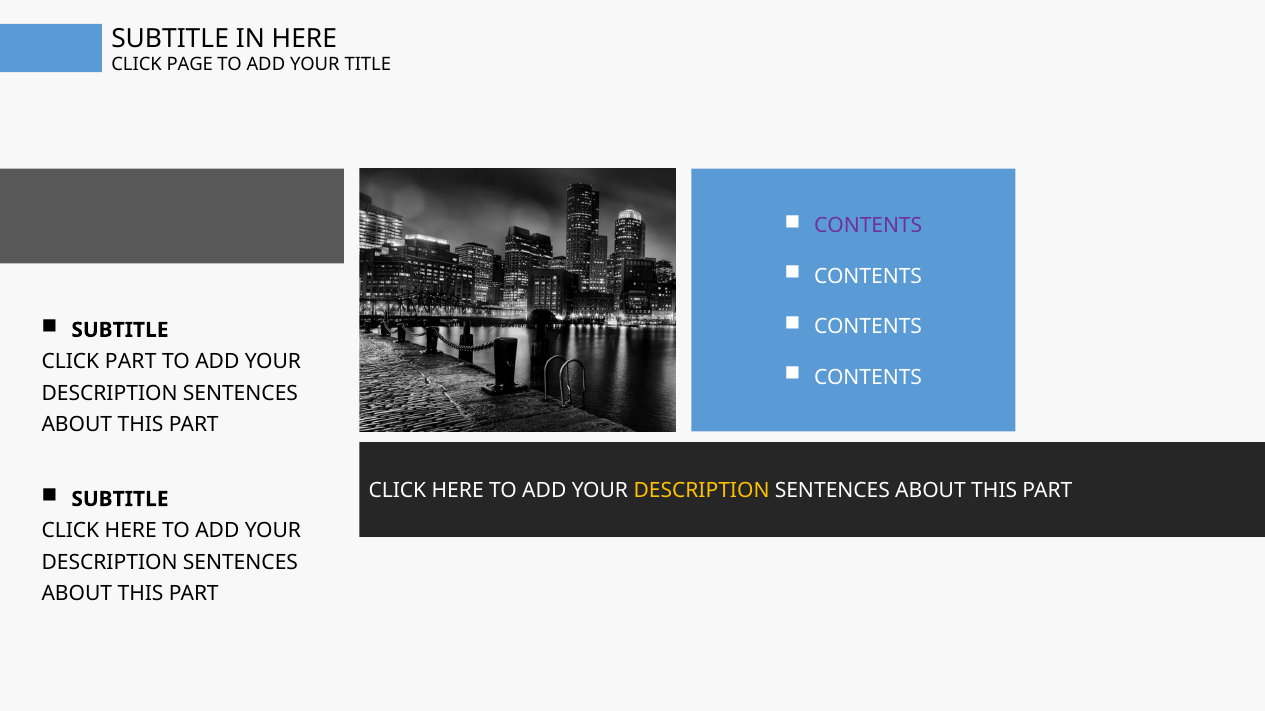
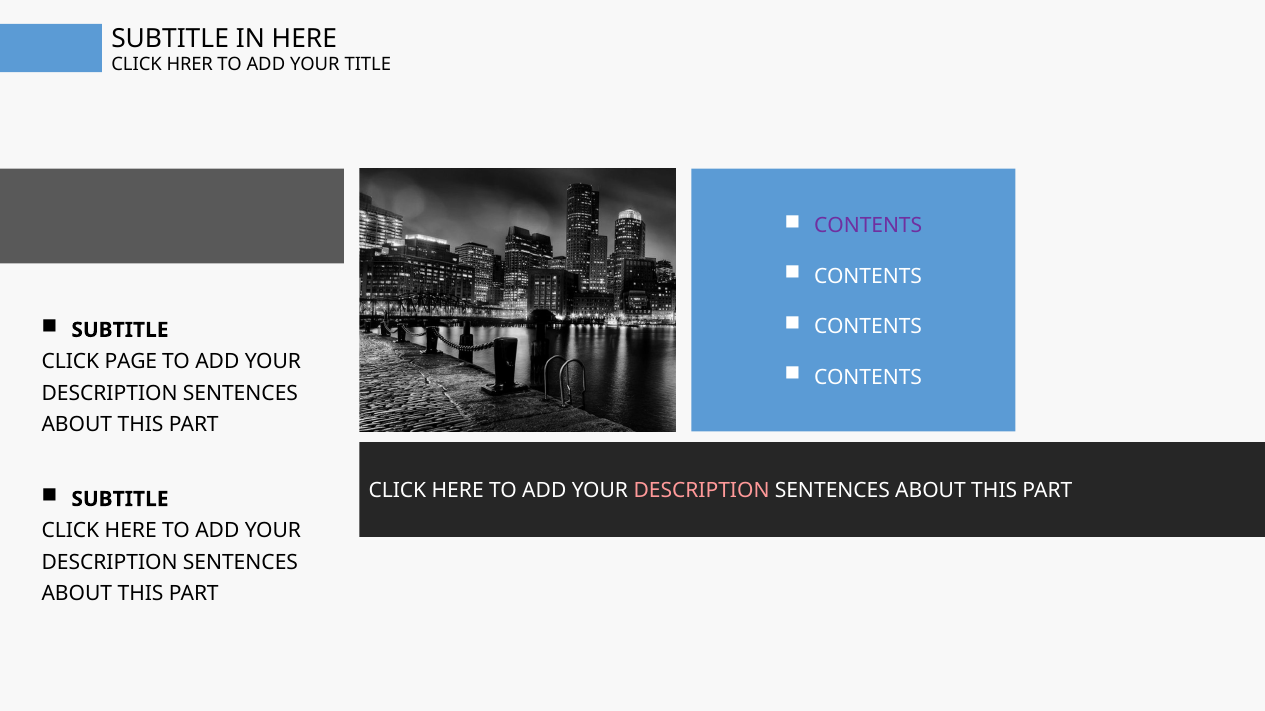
PAGE: PAGE -> HRER
CLICK PART: PART -> PAGE
DESCRIPTION at (702, 491) colour: yellow -> pink
